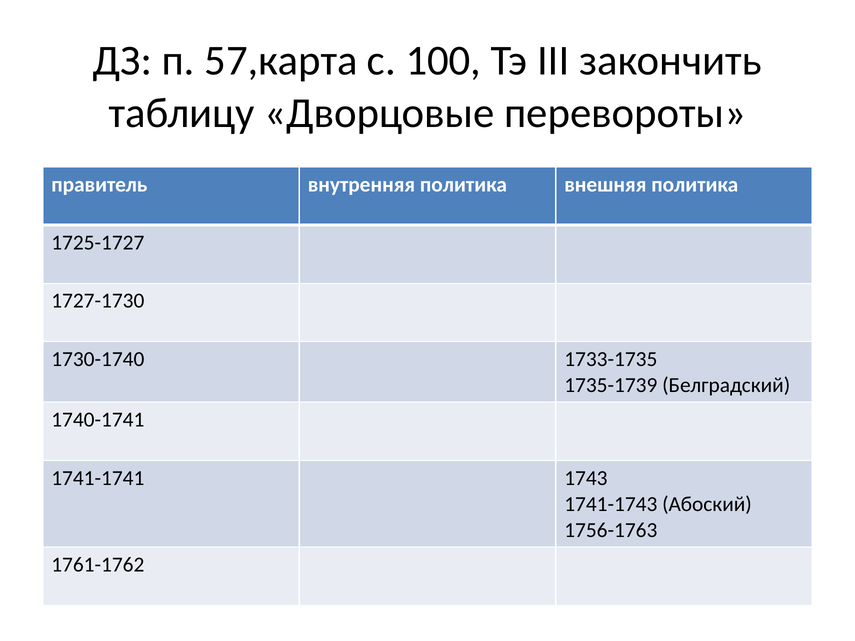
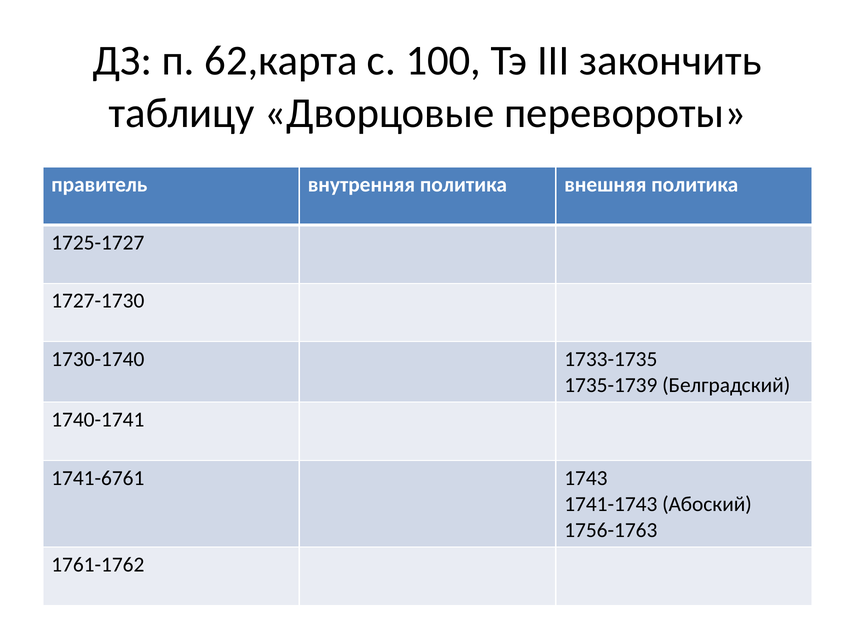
57,карта: 57,карта -> 62,карта
1741-1741: 1741-1741 -> 1741-6761
